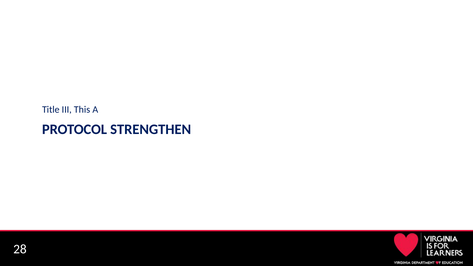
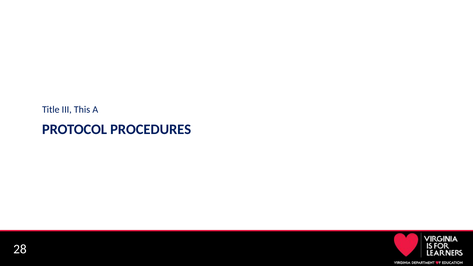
STRENGTHEN: STRENGTHEN -> PROCEDURES
